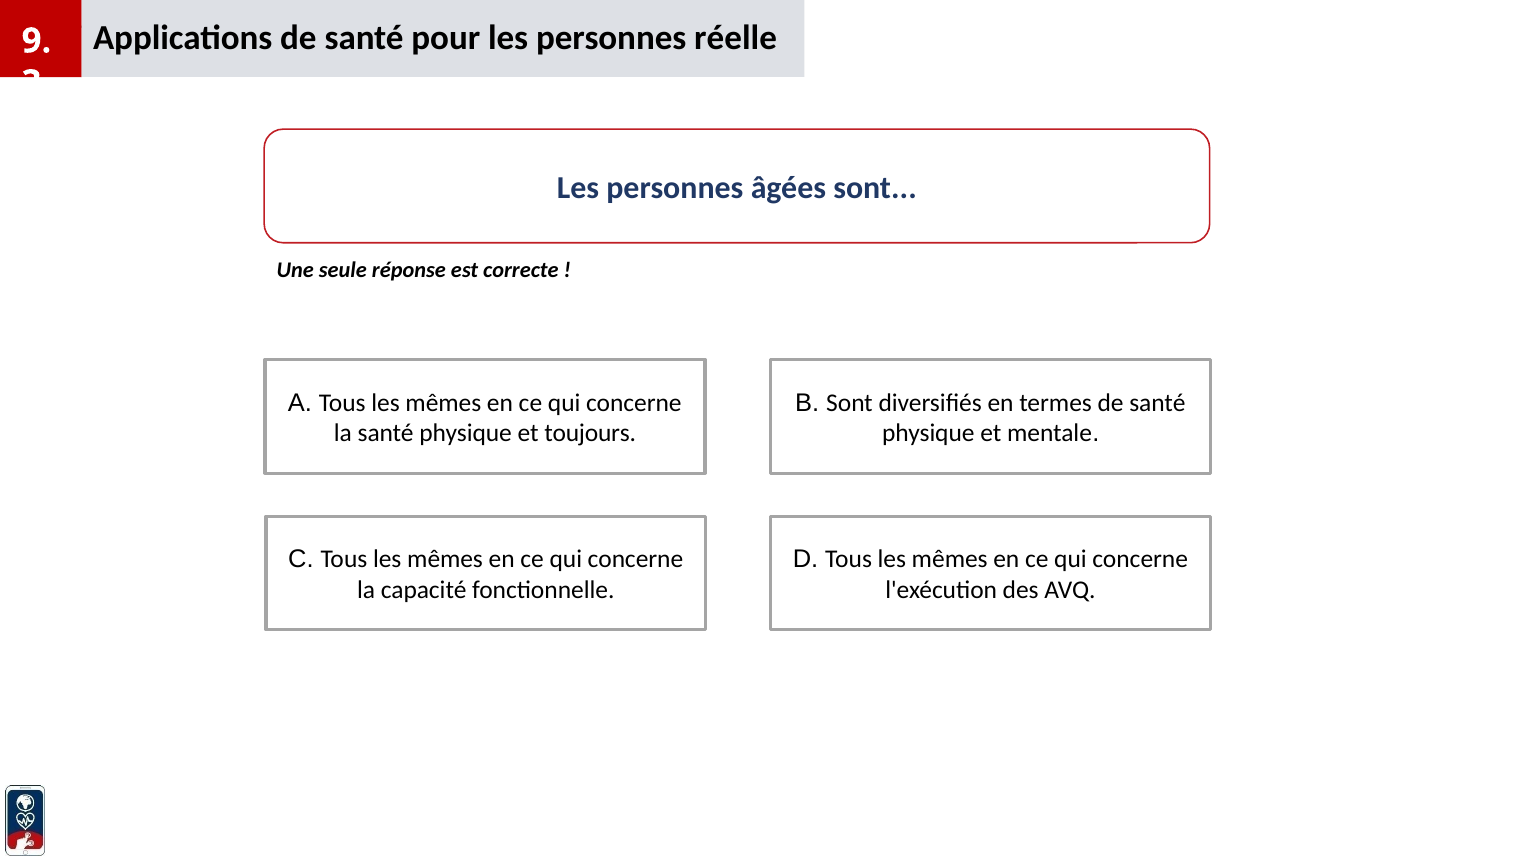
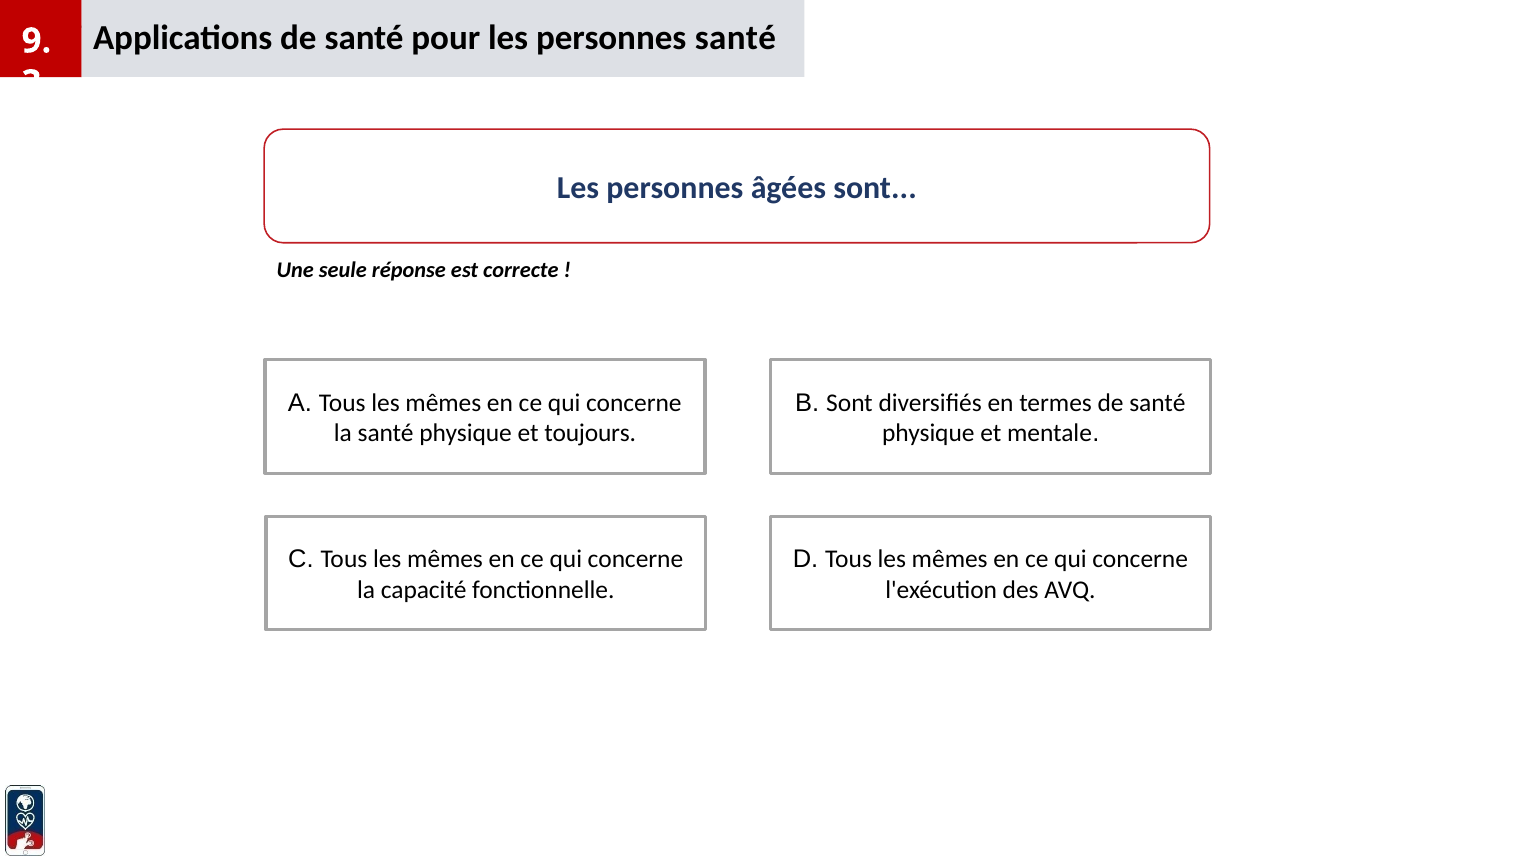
personnes réelle: réelle -> santé
